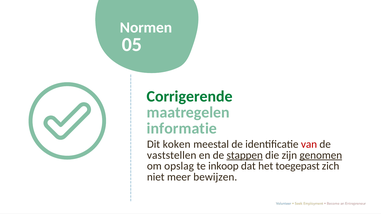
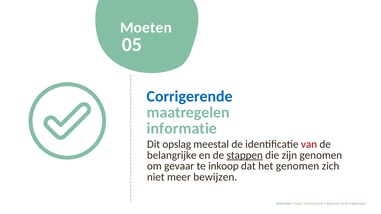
Normen: Normen -> Moeten
Corrigerende colour: green -> blue
koken: koken -> opslag
vaststellen: vaststellen -> belangrijke
genomen at (321, 155) underline: present -> none
opslag: opslag -> gevaar
het toegepast: toegepast -> genomen
